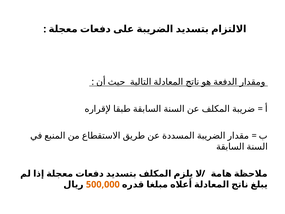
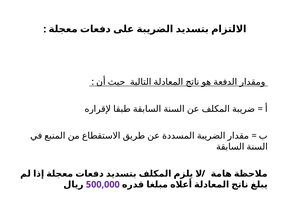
500,000 colour: orange -> purple
